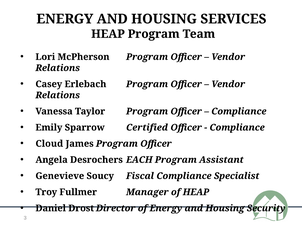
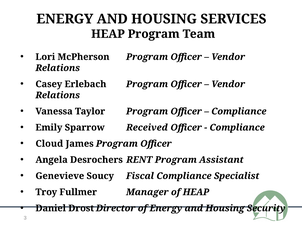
Certified: Certified -> Received
EACH: EACH -> RENT
